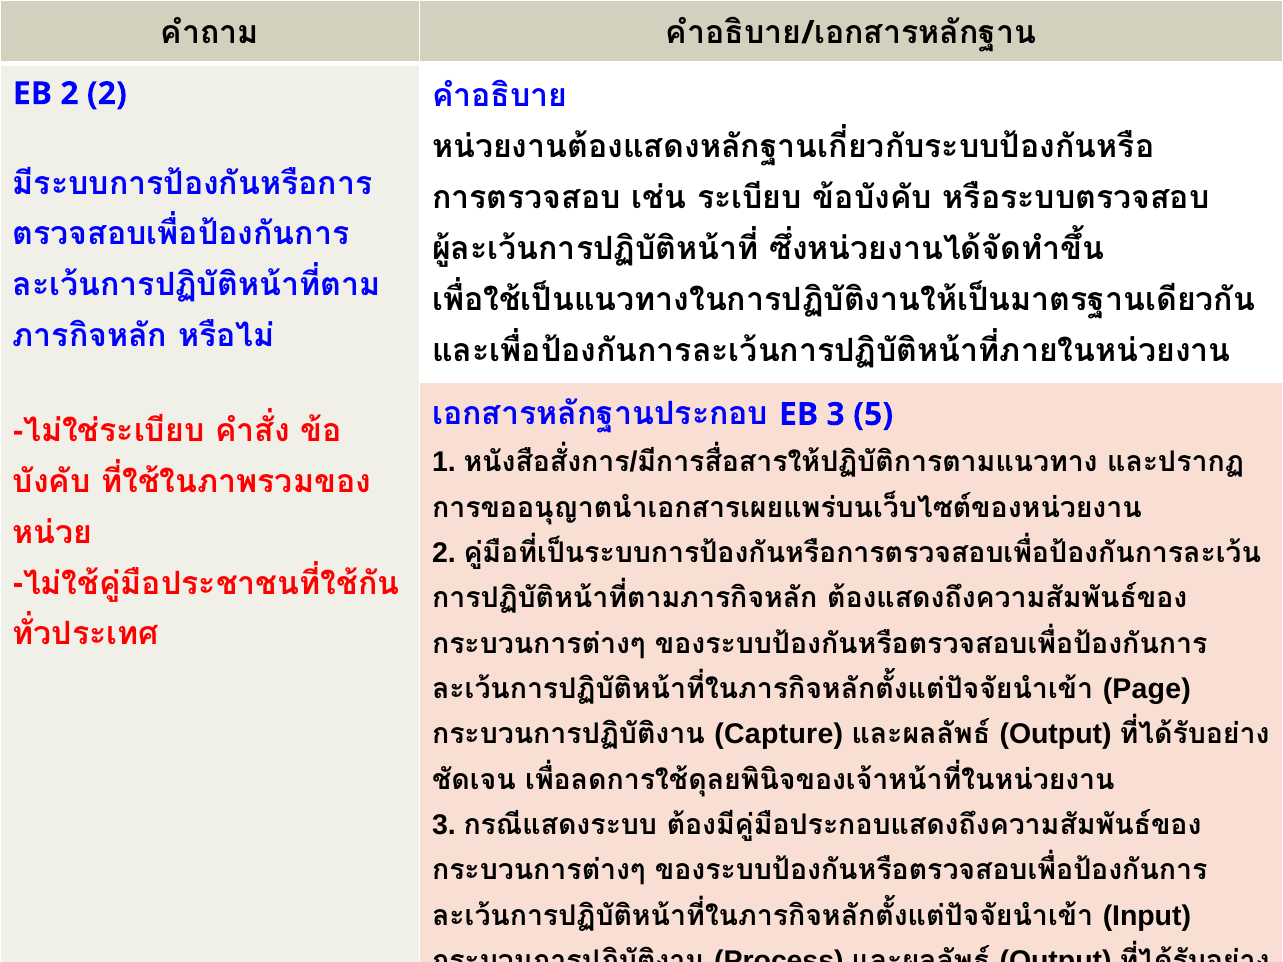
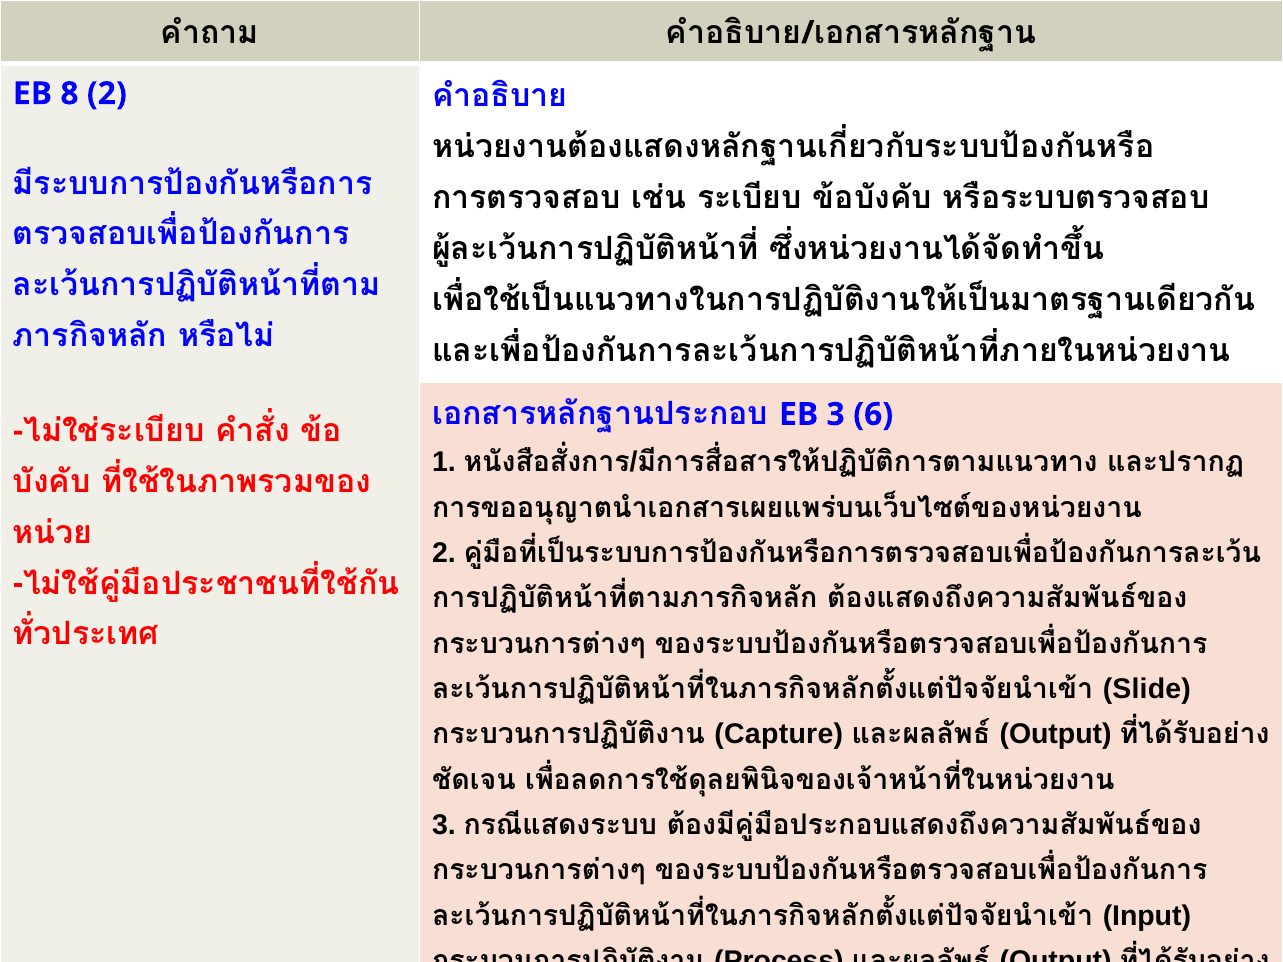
EB 2: 2 -> 8
3 5: 5 -> 6
Page: Page -> Slide
